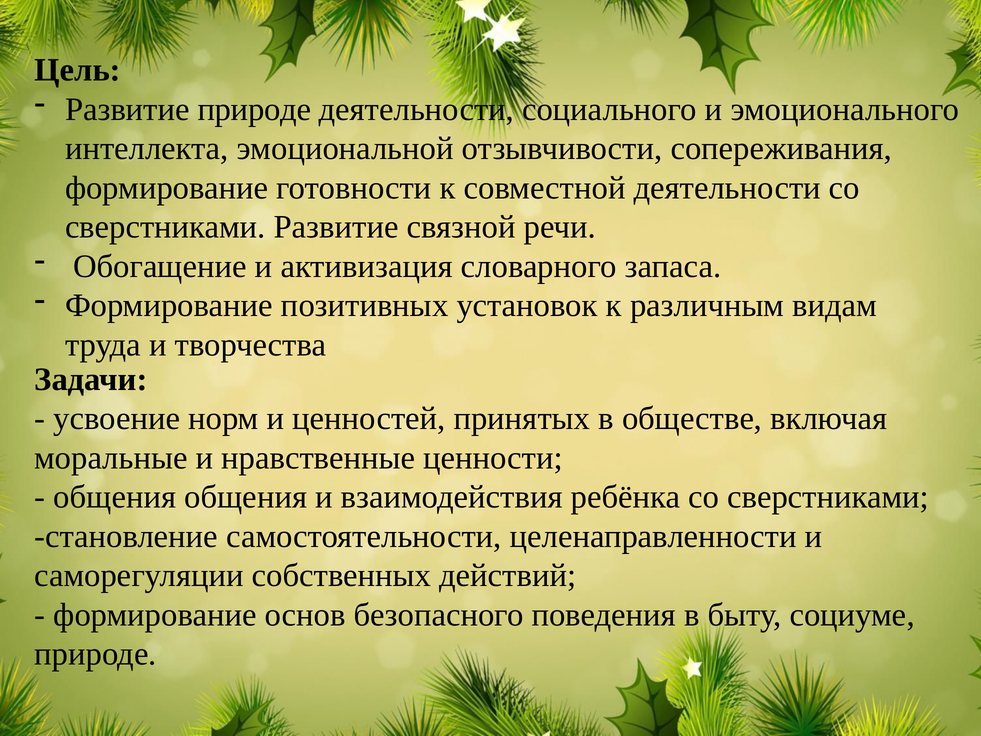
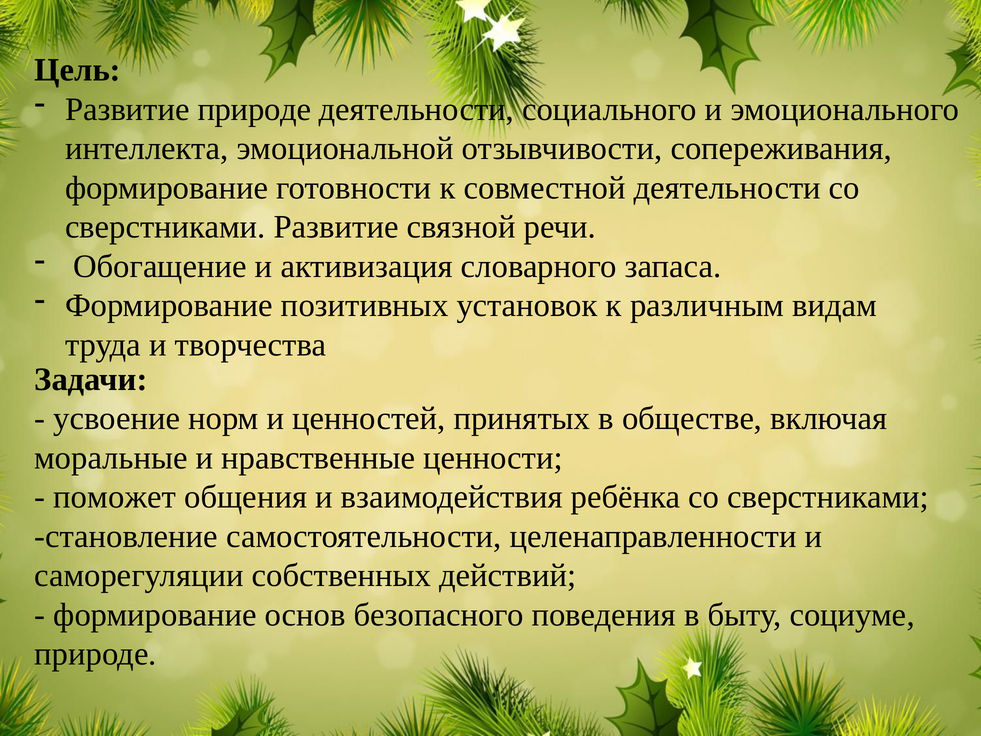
общения at (115, 497): общения -> поможет
